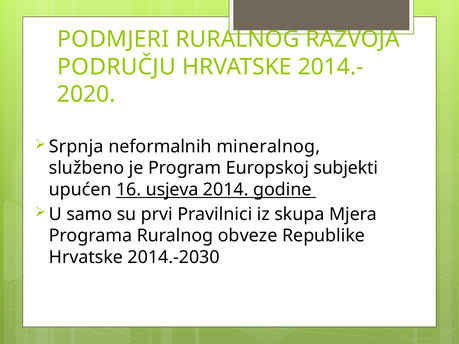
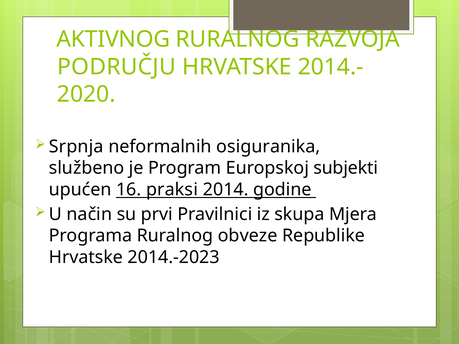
PODMJERI: PODMJERI -> AKTIVNOG
mineralnog: mineralnog -> osiguranika
usjeva: usjeva -> praksi
samo: samo -> način
2014.-2030: 2014.-2030 -> 2014.-2023
